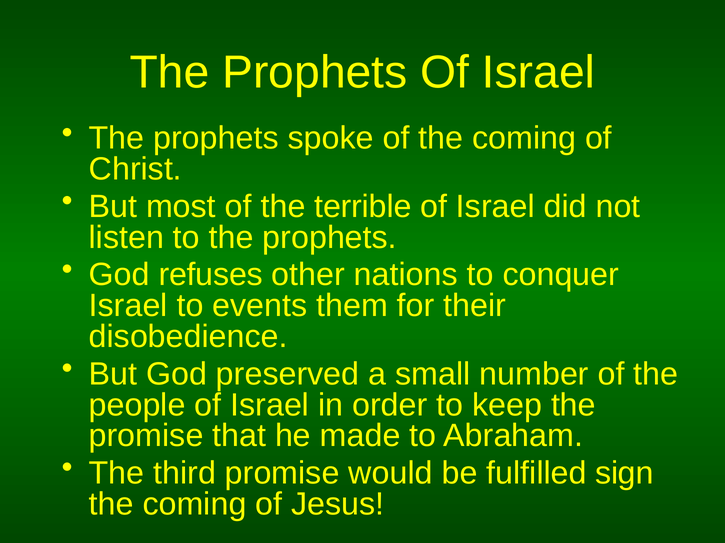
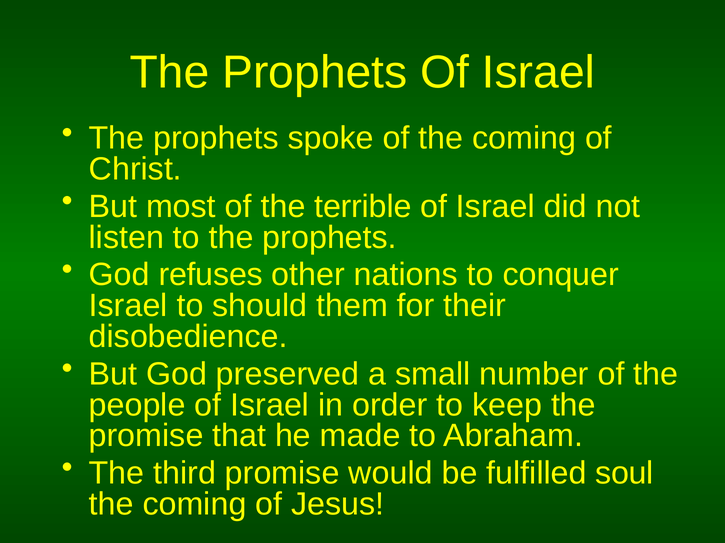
events: events -> should
sign: sign -> soul
